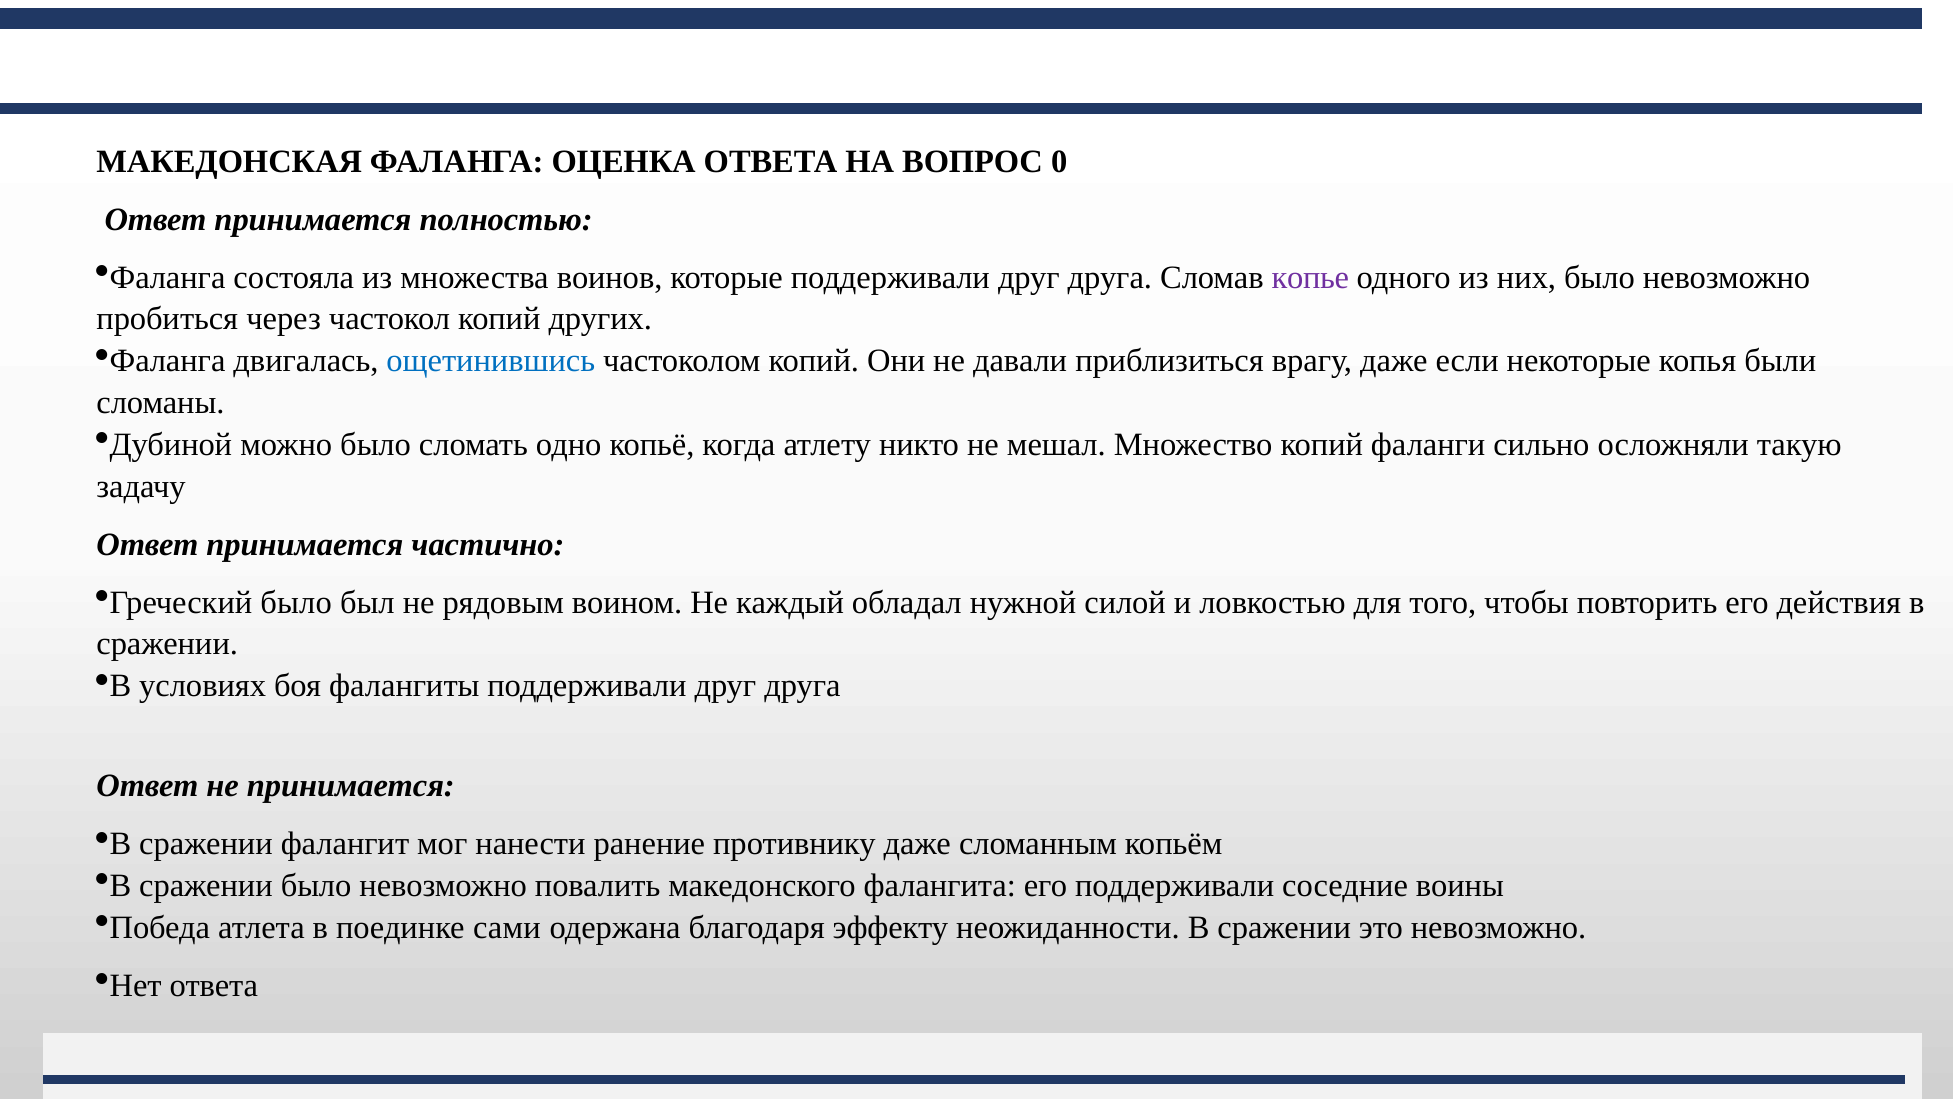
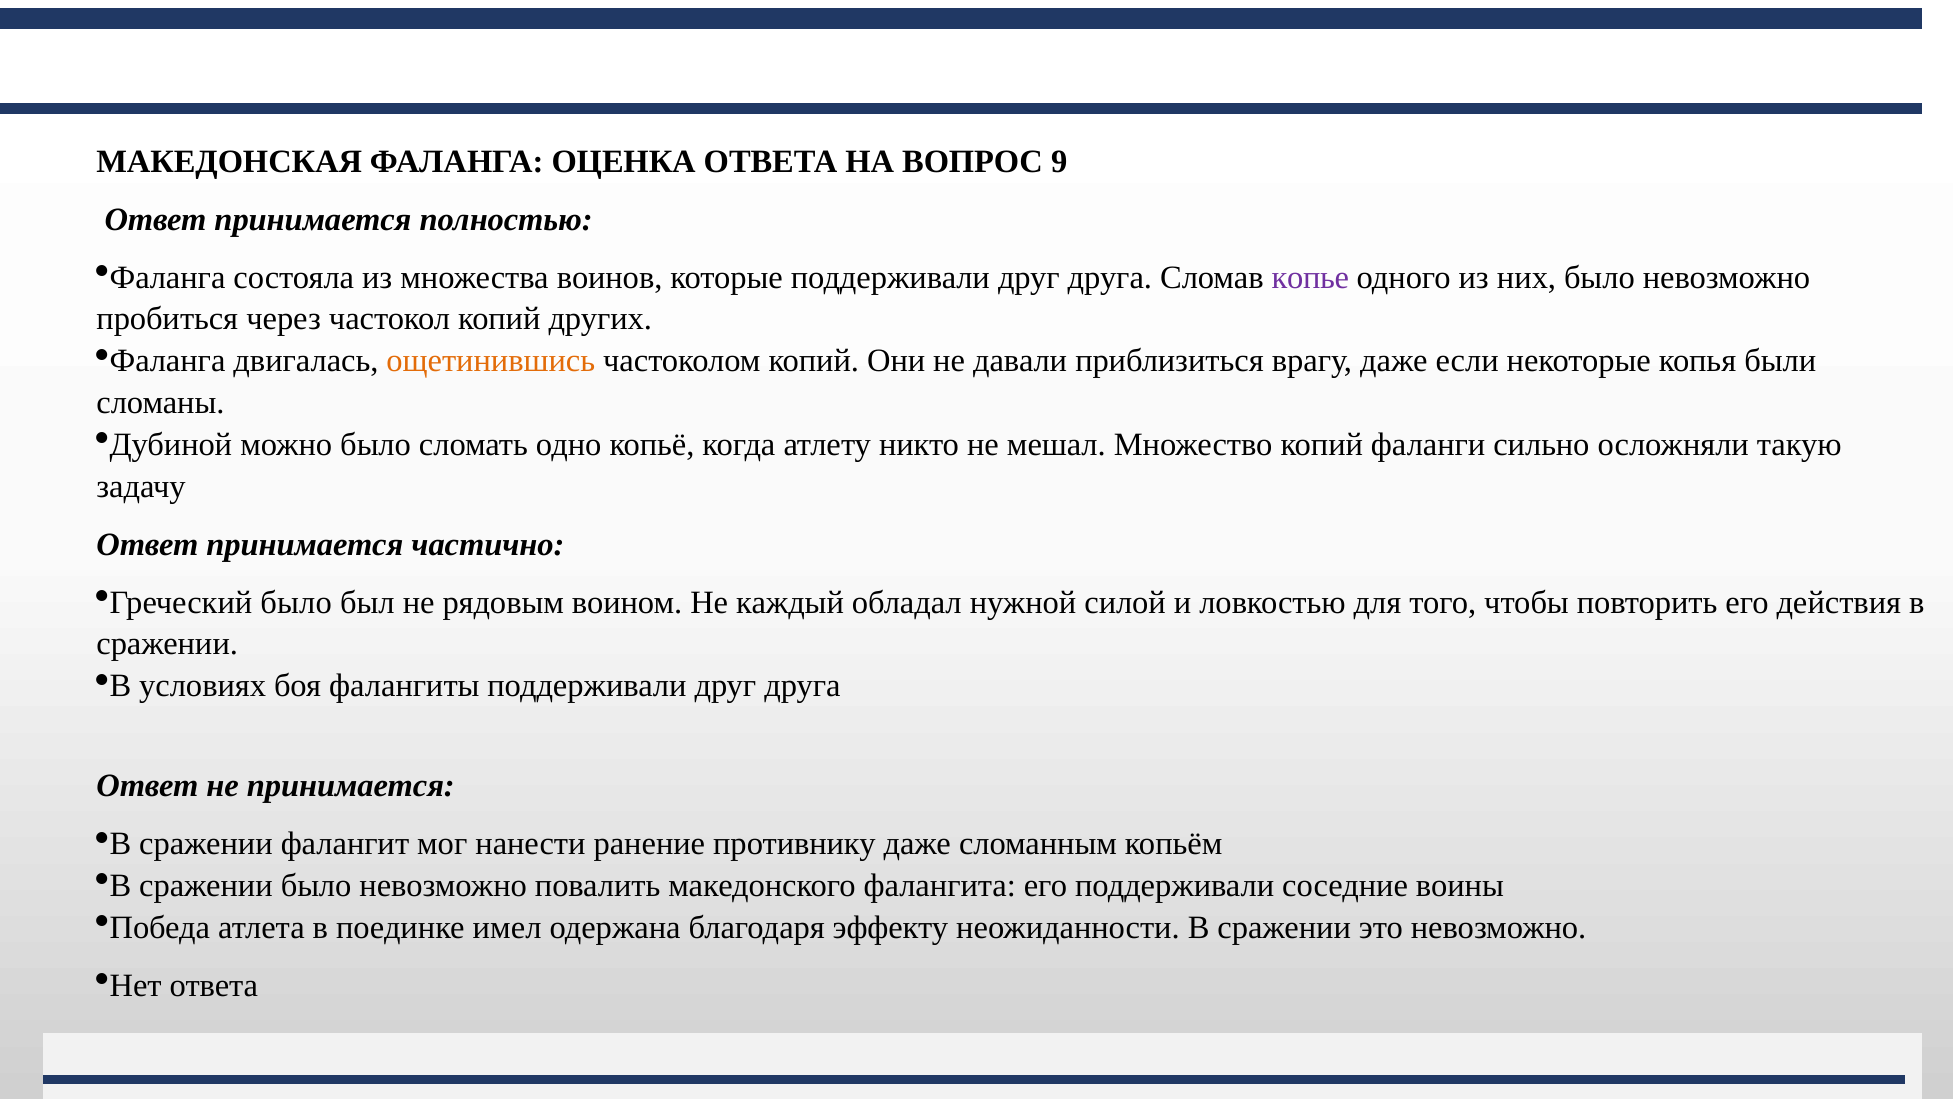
0: 0 -> 9
ощетинившись colour: blue -> orange
сами: сами -> имел
